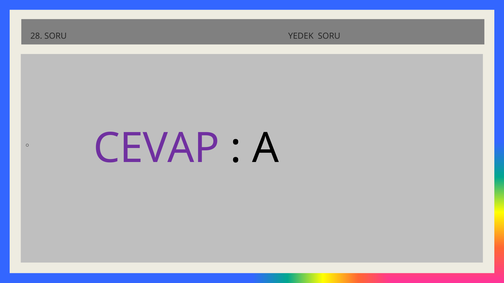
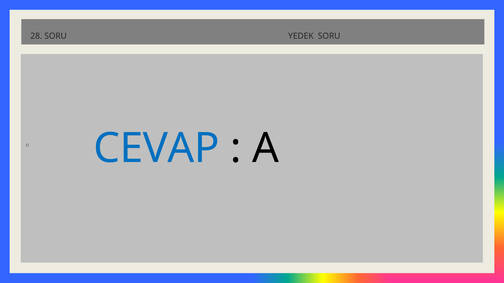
CEVAP colour: purple -> blue
